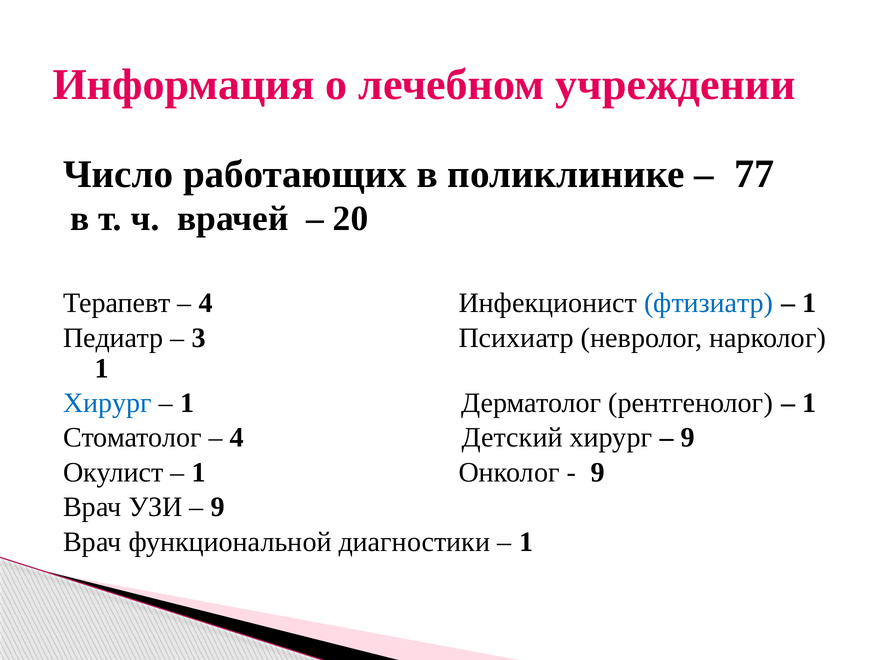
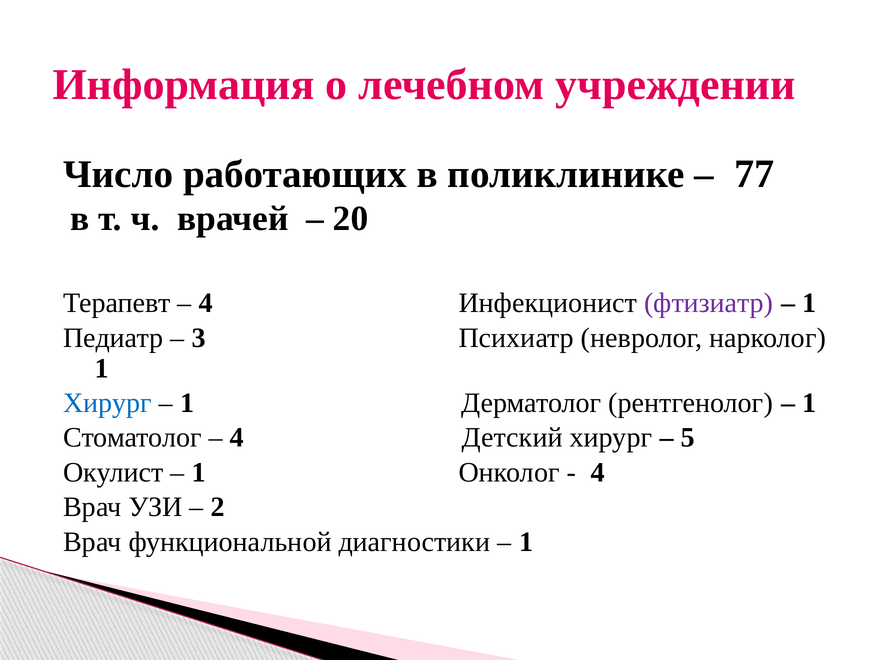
фтизиатр colour: blue -> purple
9 at (688, 438): 9 -> 5
9 at (598, 472): 9 -> 4
9 at (218, 507): 9 -> 2
